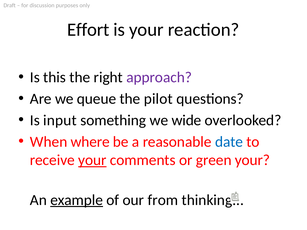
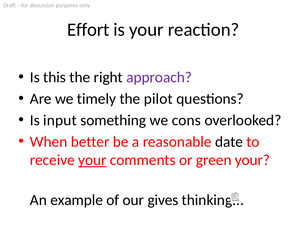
queue: queue -> timely
wide: wide -> cons
where: where -> better
date colour: blue -> black
example underline: present -> none
from: from -> gives
